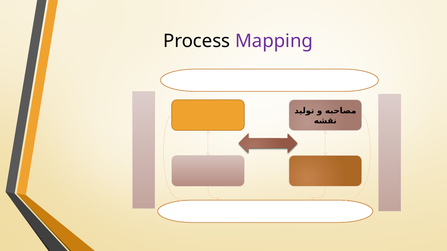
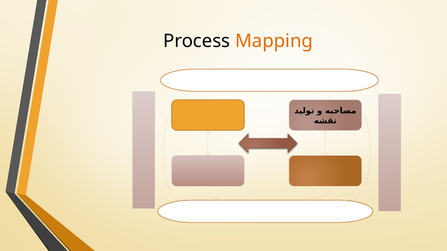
Mapping colour: purple -> orange
